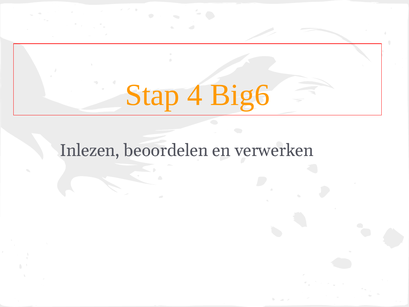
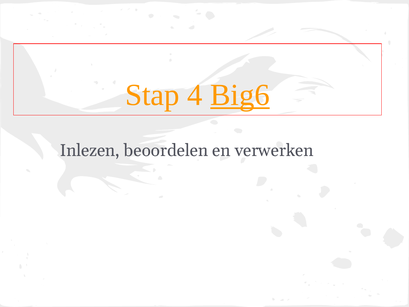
Big6 underline: none -> present
